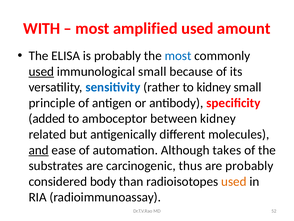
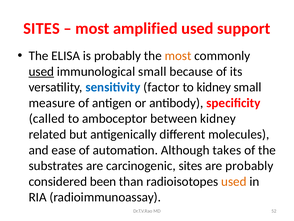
WITH at (42, 28): WITH -> SITES
amount: amount -> support
most at (178, 56) colour: blue -> orange
rather: rather -> factor
principle: principle -> measure
added: added -> called
and underline: present -> none
carcinogenic thus: thus -> sites
body: body -> been
